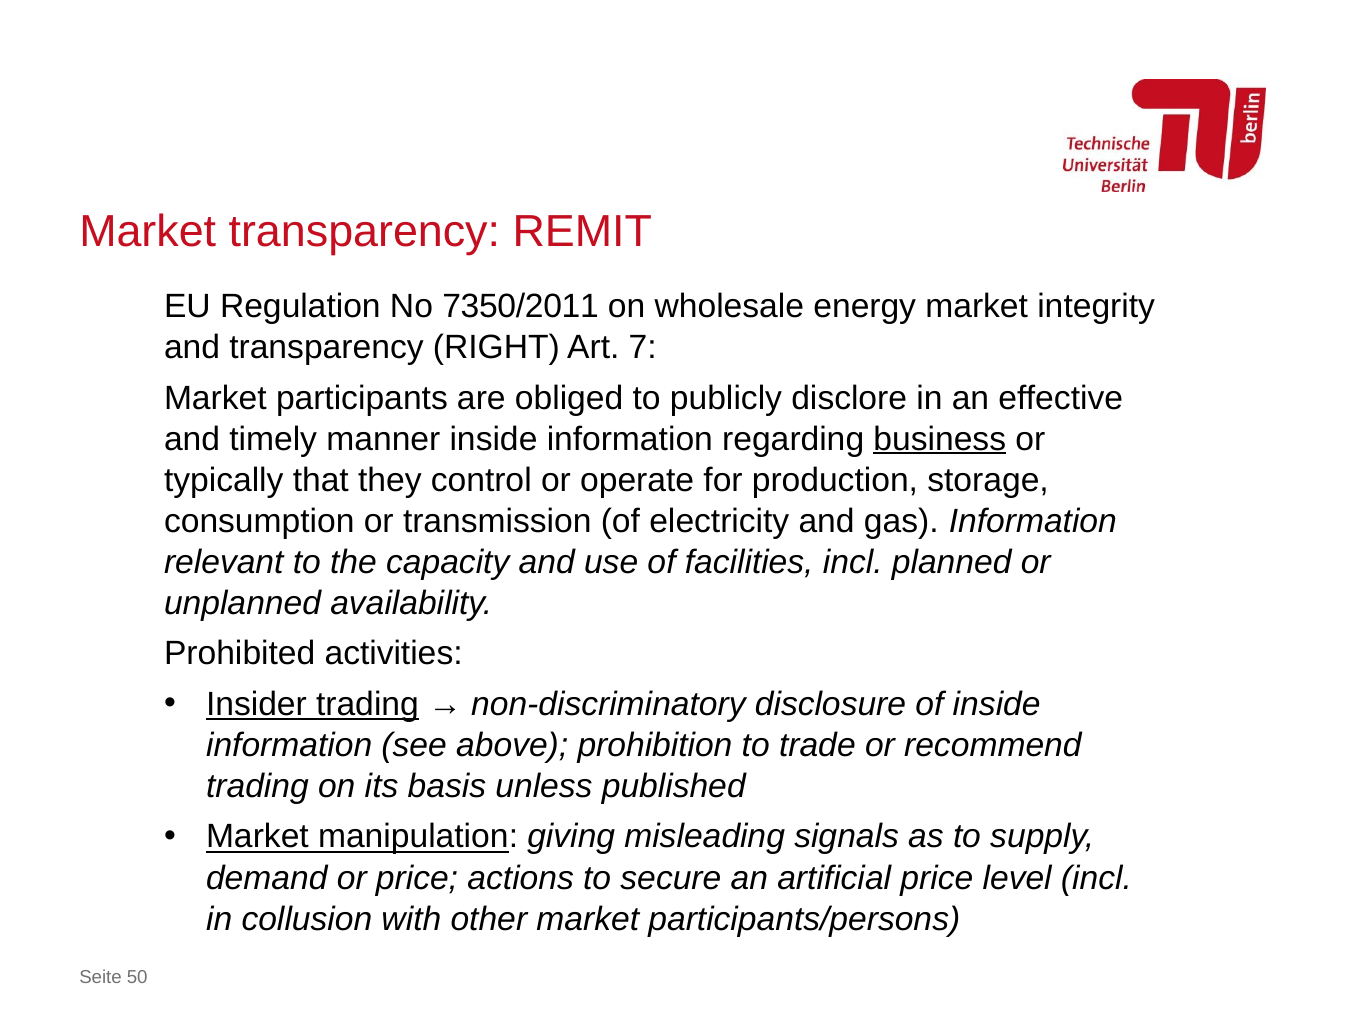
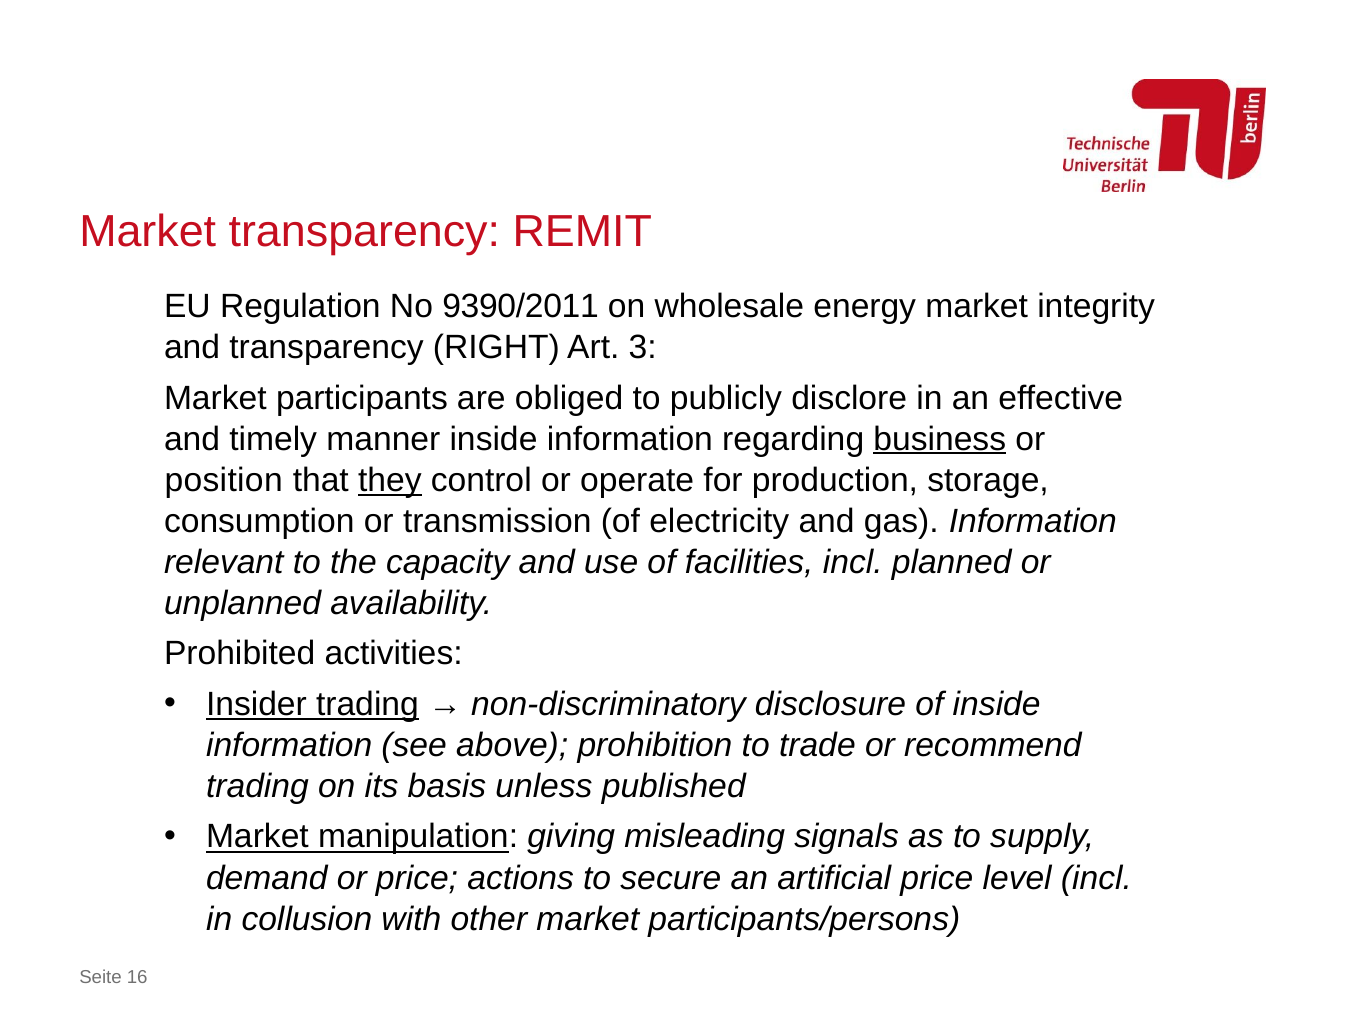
7350/2011: 7350/2011 -> 9390/2011
7: 7 -> 3
typically: typically -> position
they underline: none -> present
50: 50 -> 16
